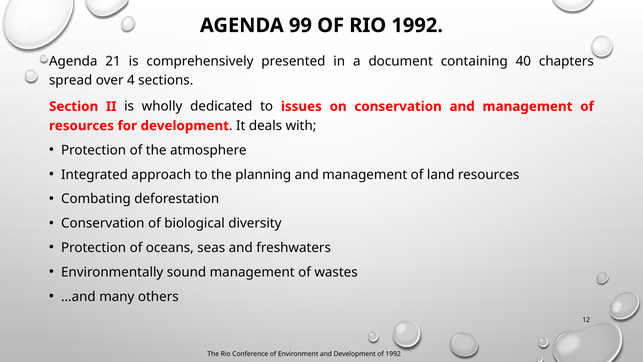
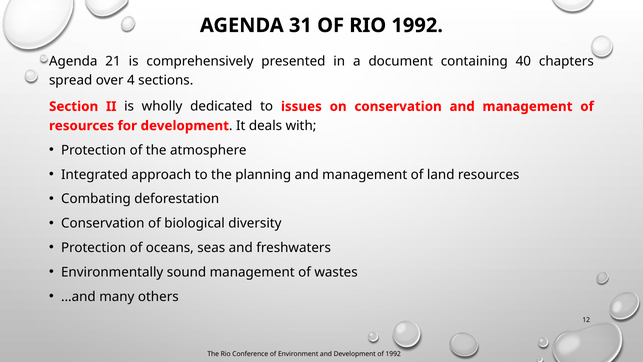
99: 99 -> 31
